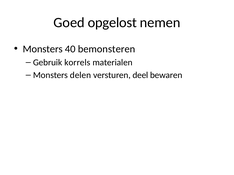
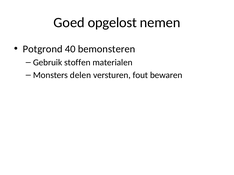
Monsters at (43, 49): Monsters -> Potgrond
korrels: korrels -> stoffen
deel: deel -> fout
